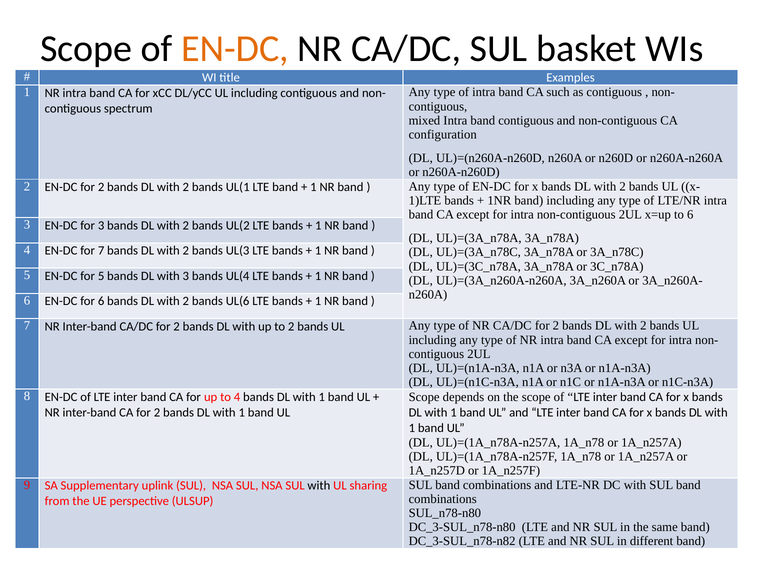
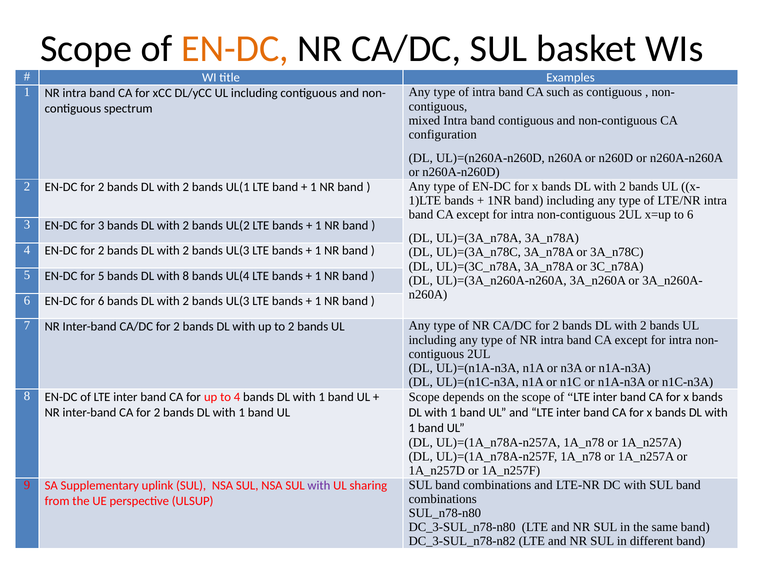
4 EN-DC for 7: 7 -> 2
with 3: 3 -> 8
UL(6 at (238, 301): UL(6 -> UL(3
with at (319, 485) colour: black -> purple
